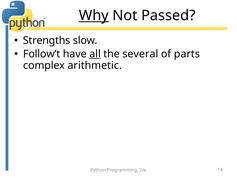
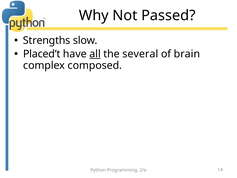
Why underline: present -> none
Follow’t: Follow’t -> Placed’t
parts: parts -> brain
arithmetic: arithmetic -> composed
